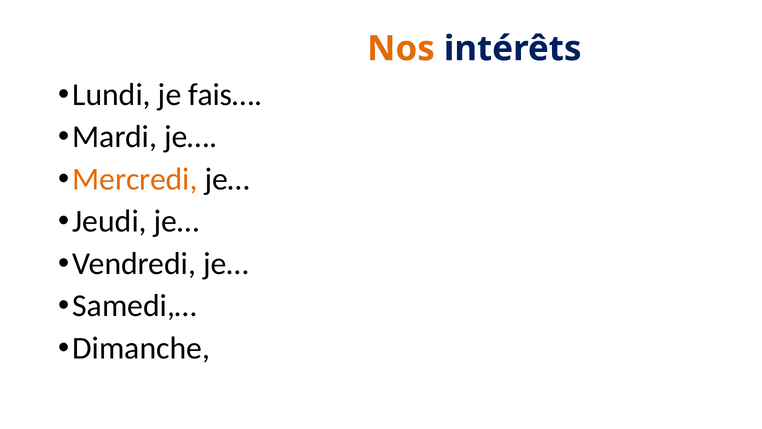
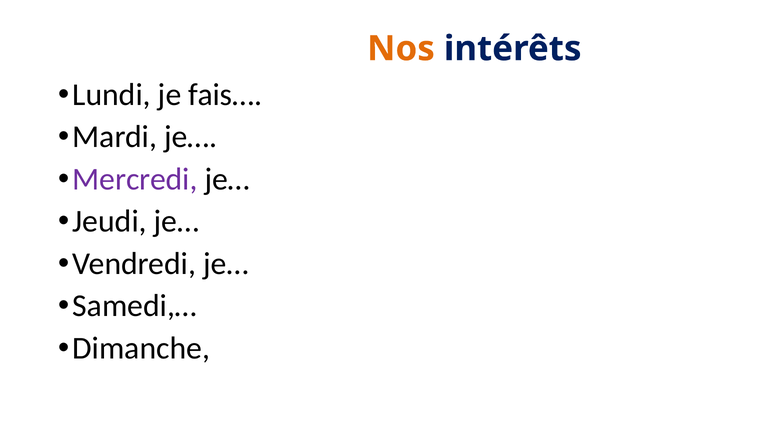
Mercredi colour: orange -> purple
